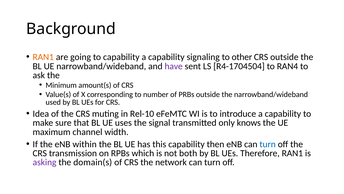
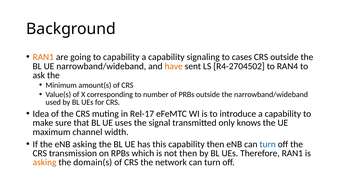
other: other -> cases
have colour: purple -> orange
R4-1704504: R4-1704504 -> R4-2704502
Rel-10: Rel-10 -> Rel-17
eNB within: within -> asking
not both: both -> then
asking at (45, 162) colour: purple -> orange
